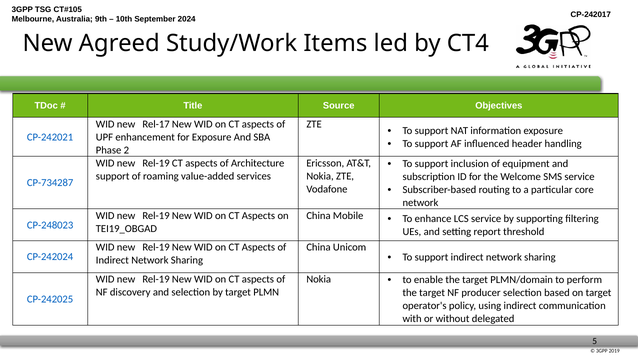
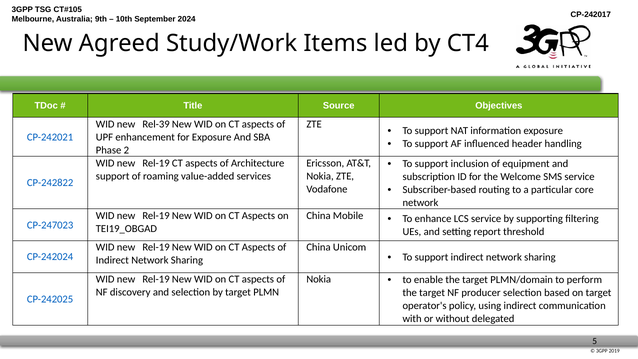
Rel-17: Rel-17 -> Rel-39
CP-734287: CP-734287 -> CP-242822
CP-248023: CP-248023 -> CP-247023
